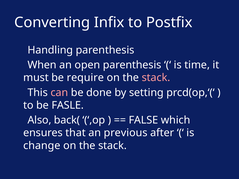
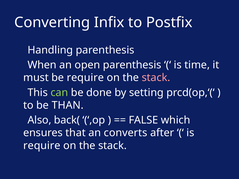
can colour: pink -> light green
FASLE: FASLE -> THAN
previous: previous -> converts
change at (42, 146): change -> require
